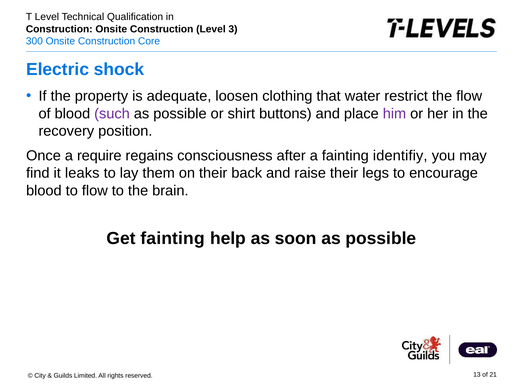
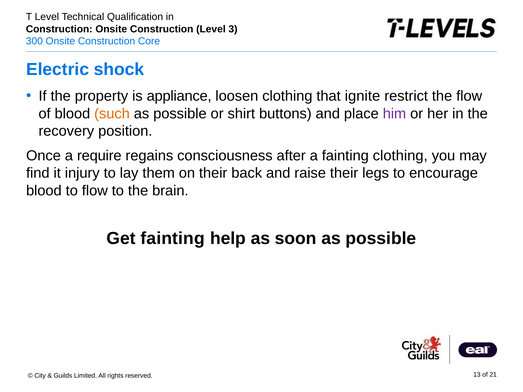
adequate: adequate -> appliance
water: water -> ignite
such colour: purple -> orange
fainting identifiy: identifiy -> clothing
leaks: leaks -> injury
